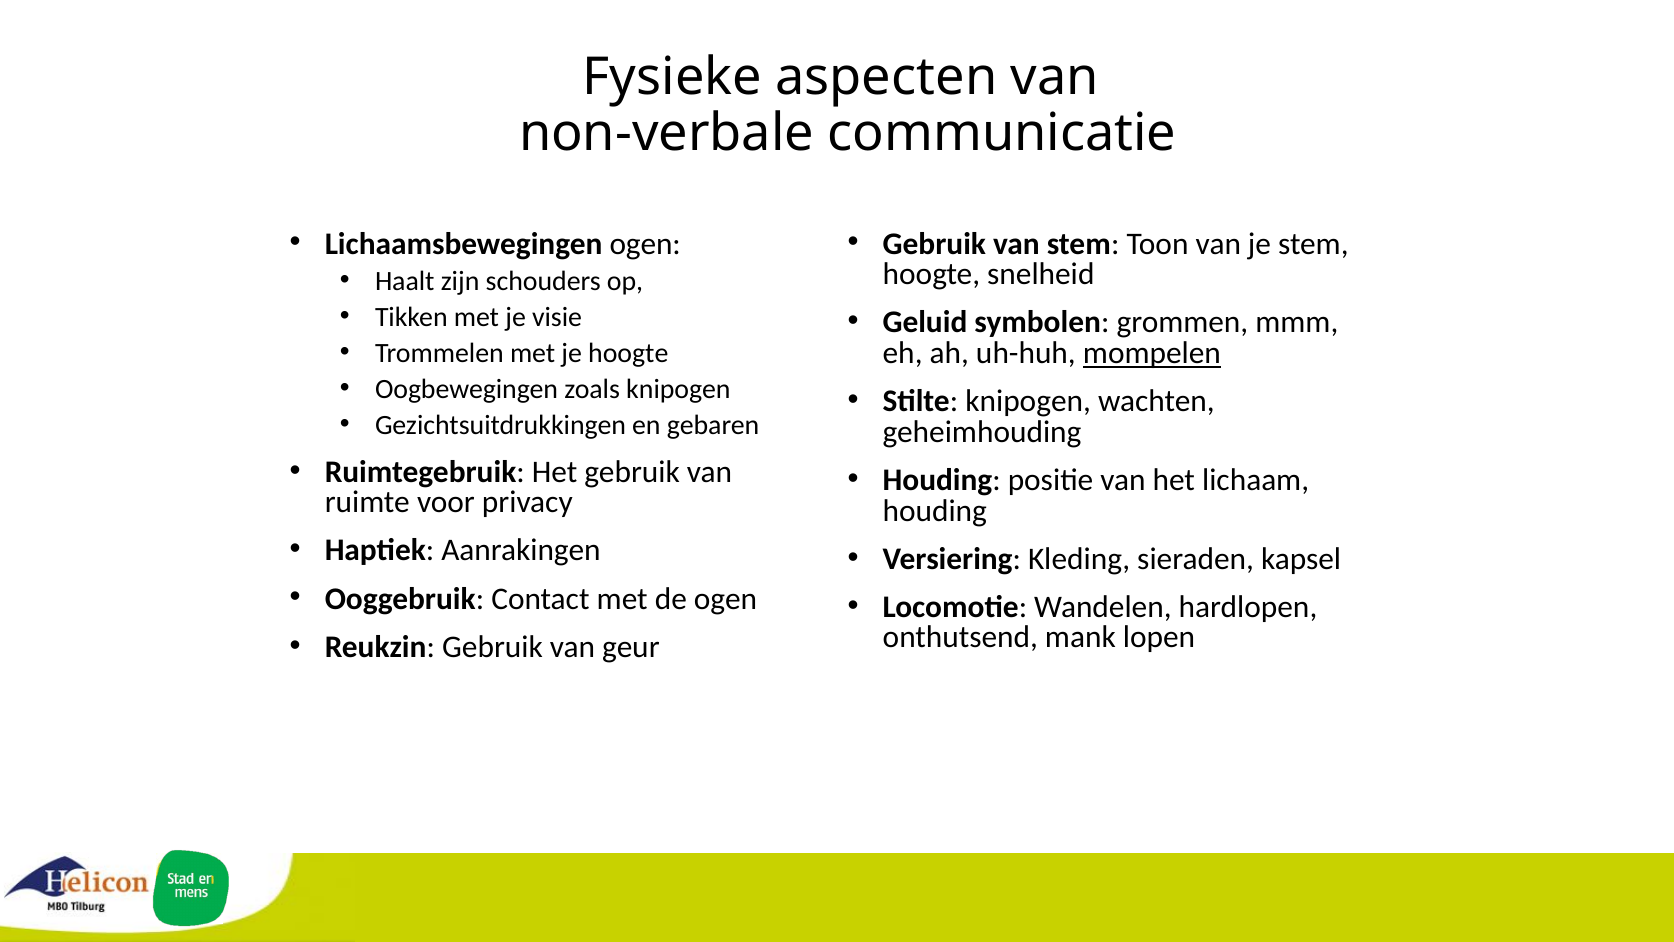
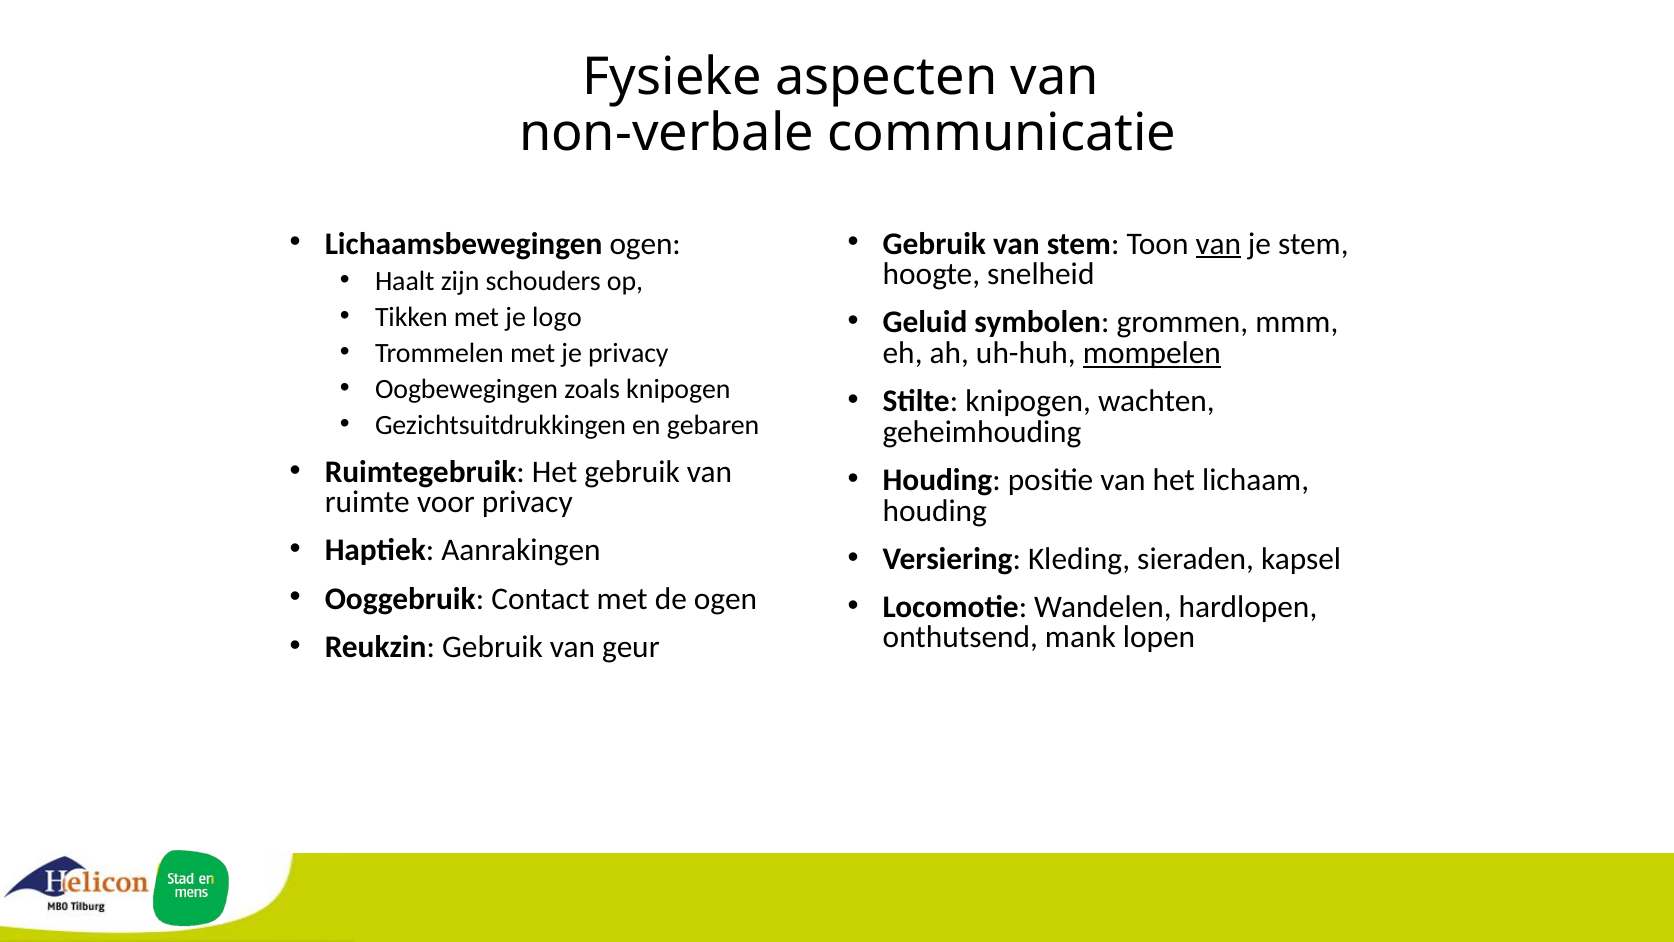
van at (1218, 244) underline: none -> present
visie: visie -> logo
je hoogte: hoogte -> privacy
